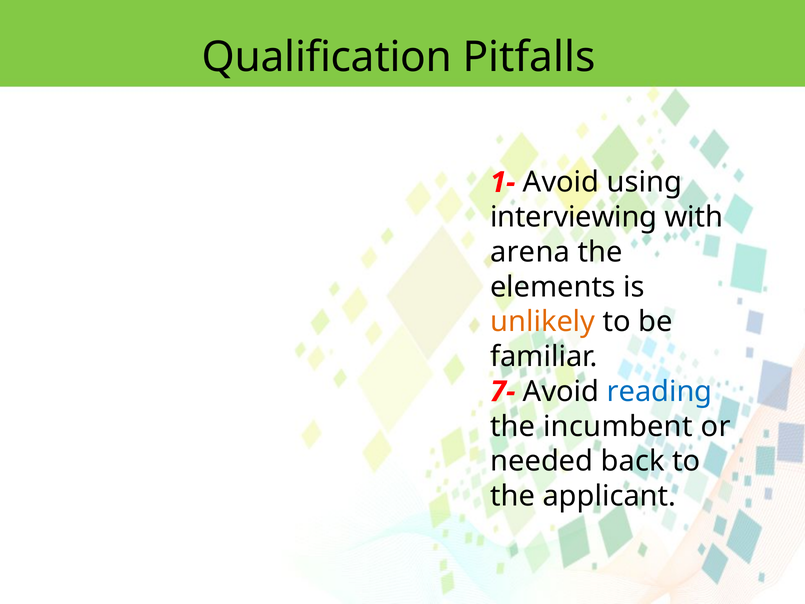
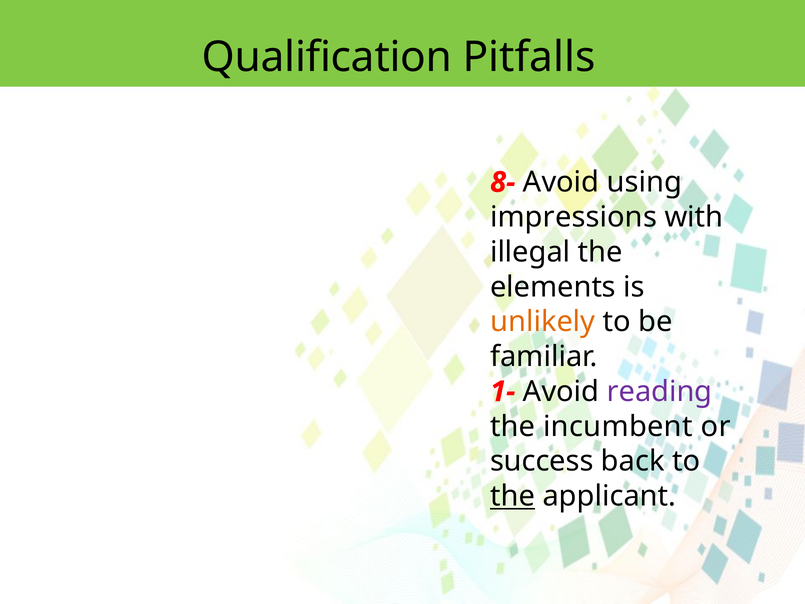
1-: 1- -> 8-
interviewing: interviewing -> impressions
arena: arena -> illegal
7-: 7- -> 1-
reading colour: blue -> purple
needed: needed -> success
the at (513, 496) underline: none -> present
